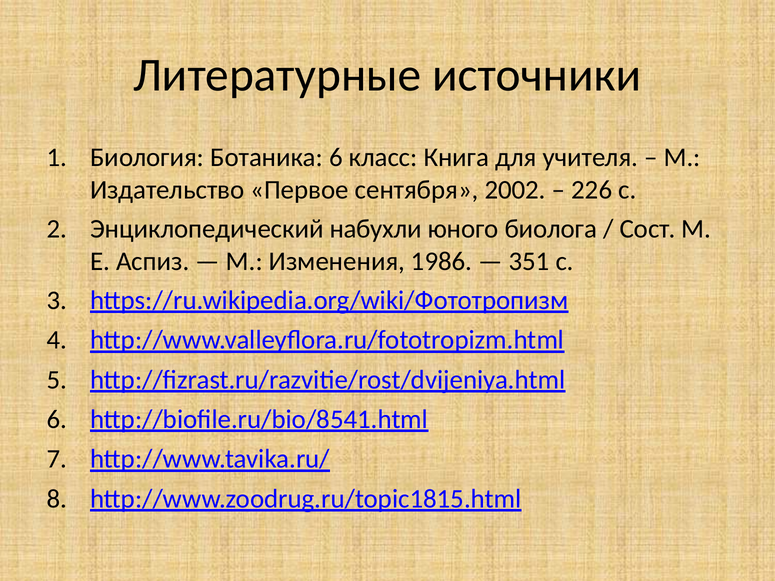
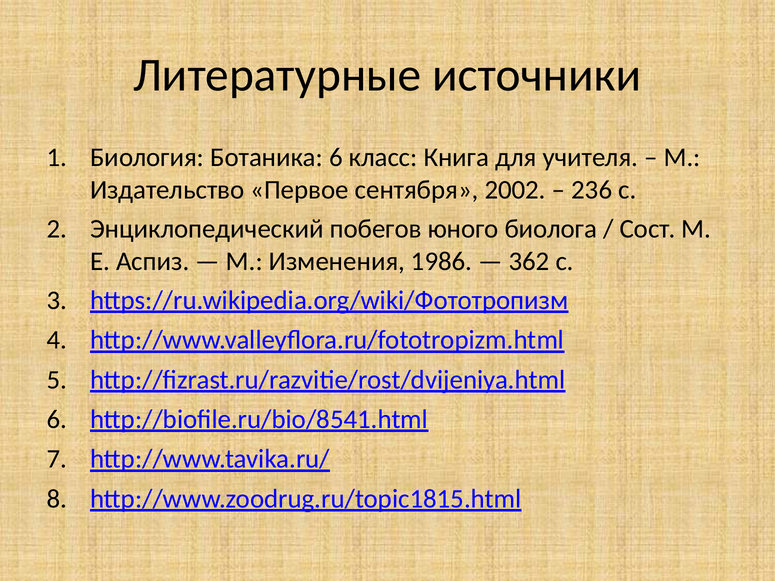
226: 226 -> 236
набухли: набухли -> побегов
351: 351 -> 362
